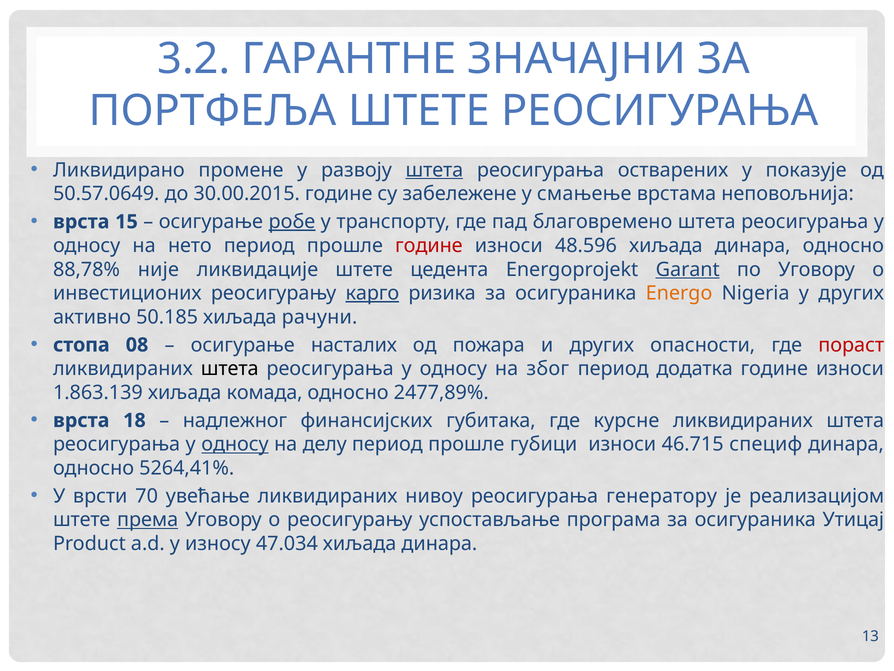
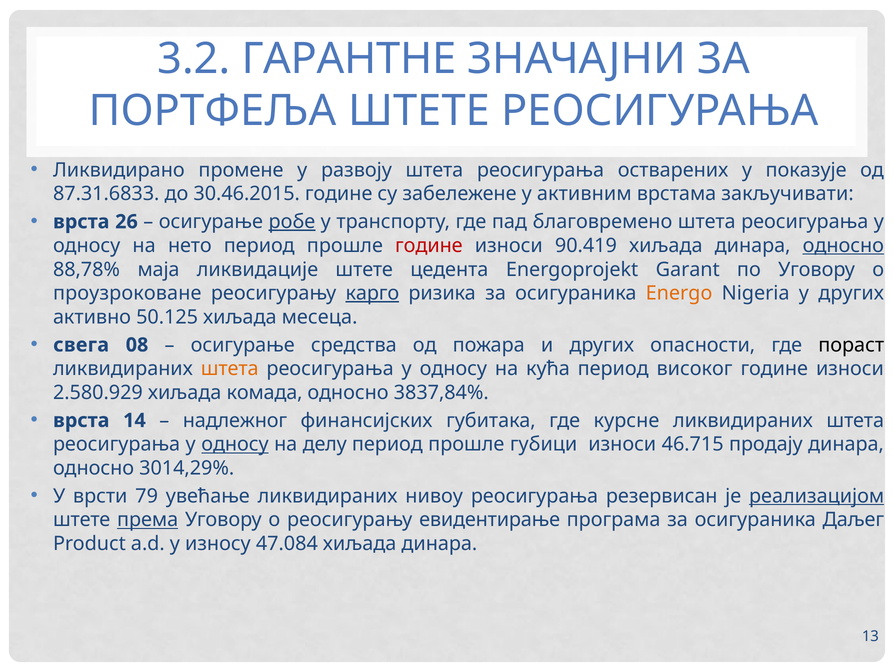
штета at (434, 170) underline: present -> none
50.57.0649: 50.57.0649 -> 87.31.6833
30.00.2015: 30.00.2015 -> 30.46.2015
смањење: смањење -> активним
неповољнија: неповољнија -> закључивати
15: 15 -> 26
48.596: 48.596 -> 90.419
односно at (843, 245) underline: none -> present
није: није -> маја
Garant underline: present -> none
инвестиционих: инвестиционих -> проузроковане
50.185: 50.185 -> 50.125
рачуни: рачуни -> месеца
стопа: стопа -> свега
насталих: насталих -> средства
пораст colour: red -> black
штета at (230, 369) colour: black -> orange
због: због -> кућа
додатка: додатка -> високог
1.863.139: 1.863.139 -> 2.580.929
2477,89%: 2477,89% -> 3837,84%
18: 18 -> 14
специф: специф -> продају
5264,41%: 5264,41% -> 3014,29%
70: 70 -> 79
генератору: генератору -> резервисан
реализацијом underline: none -> present
успостављање: успостављање -> евидентирање
Утицај: Утицај -> Даљег
47.034: 47.034 -> 47.084
